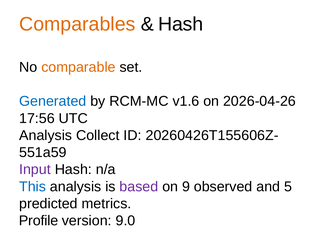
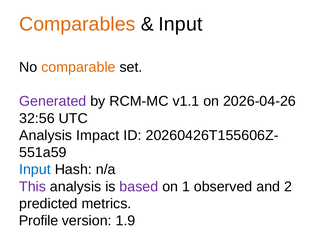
Hash at (181, 24): Hash -> Input
Generated colour: blue -> purple
v1.6: v1.6 -> v1.1
17:56: 17:56 -> 32:56
Collect: Collect -> Impact
Input at (35, 170) colour: purple -> blue
This colour: blue -> purple
9: 9 -> 1
5: 5 -> 2
9.0: 9.0 -> 1.9
